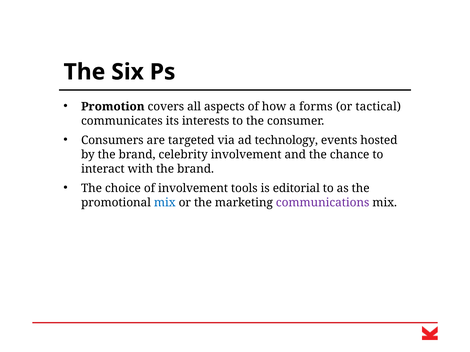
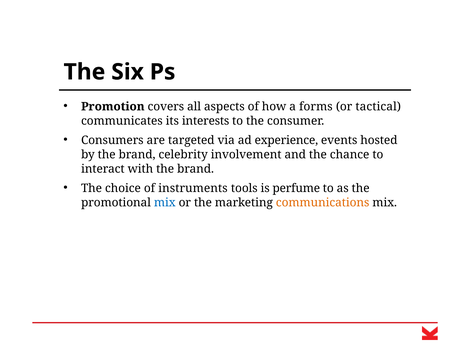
technology: technology -> experience
of involvement: involvement -> instruments
editorial: editorial -> perfume
communications colour: purple -> orange
